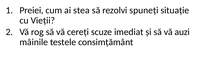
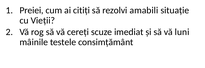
stea: stea -> citiți
spuneți: spuneți -> amabili
auzi: auzi -> luni
